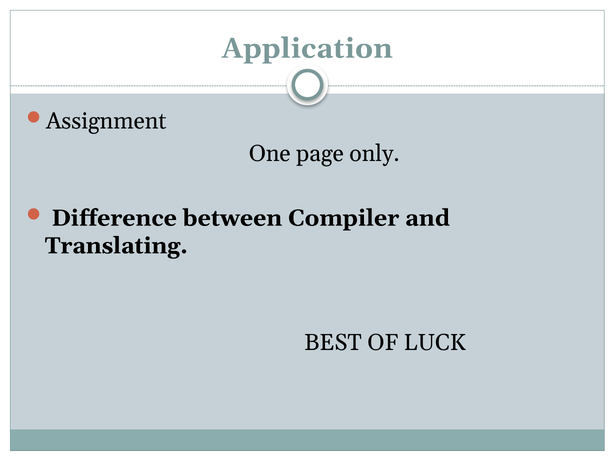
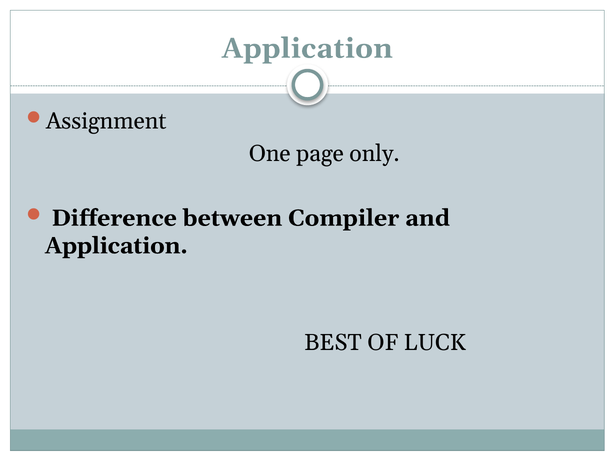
Translating at (116, 246): Translating -> Application
